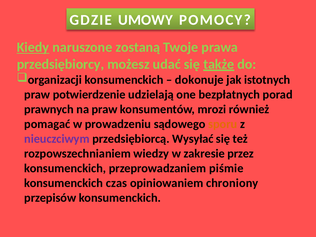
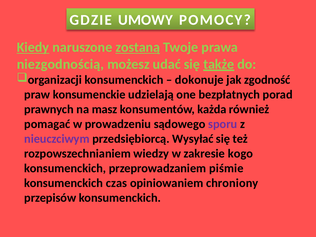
zostaną underline: none -> present
przedsiębiorcy: przedsiębiorcy -> niezgodnością
istotnych: istotnych -> zgodność
potwierdzenie: potwierdzenie -> konsumenckie
na praw: praw -> masz
mrozi: mrozi -> każda
sporu colour: orange -> purple
przez: przez -> kogo
